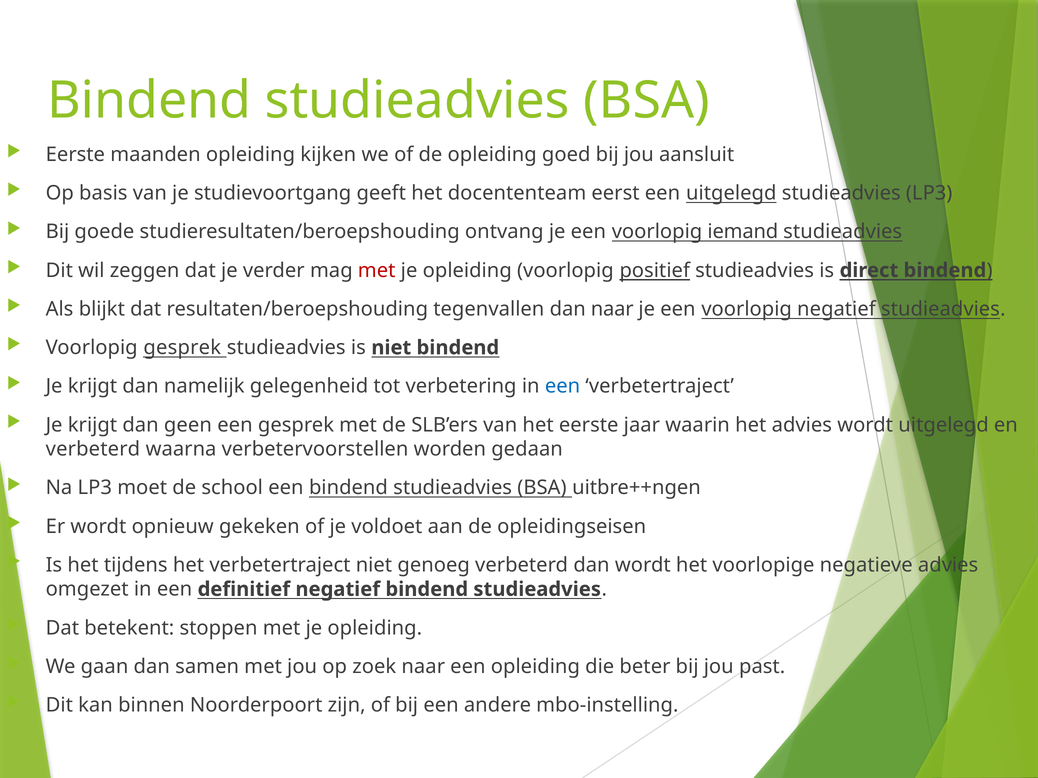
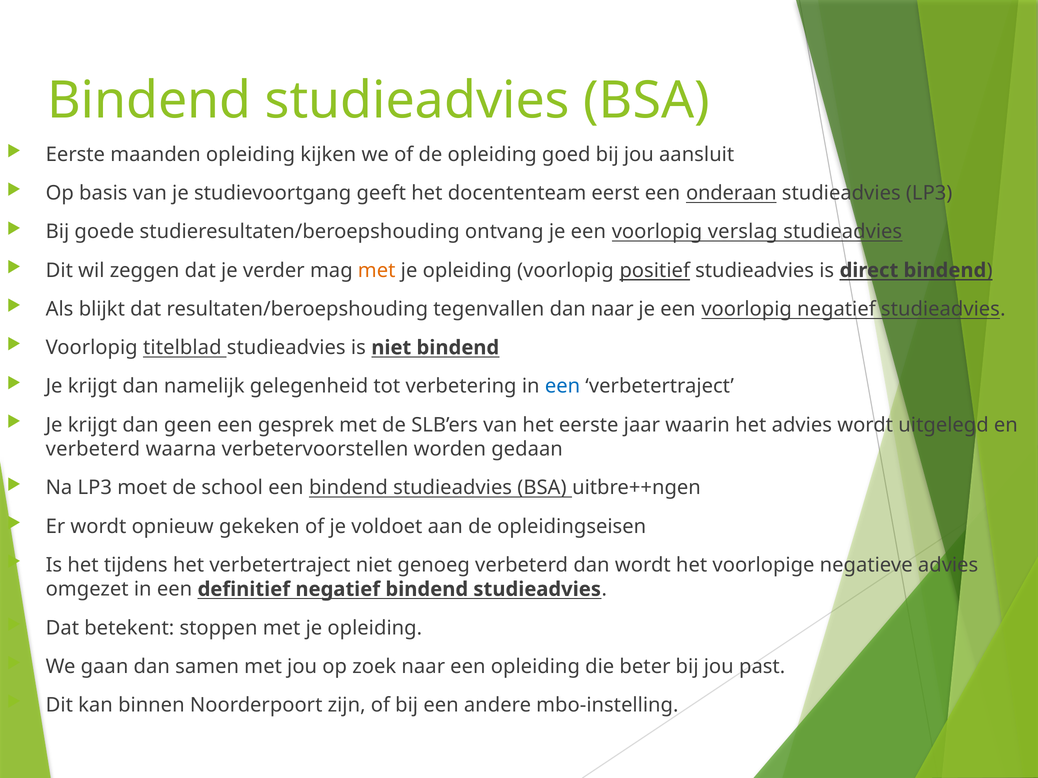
een uitgelegd: uitgelegd -> onderaan
iemand: iemand -> verslag
met at (377, 271) colour: red -> orange
Voorlopig gesprek: gesprek -> titelblad
